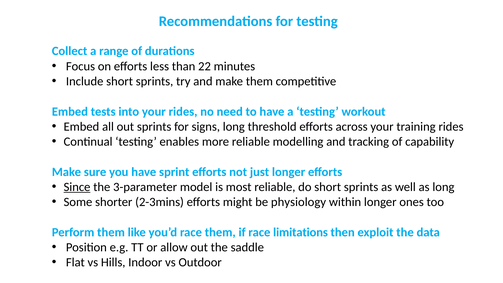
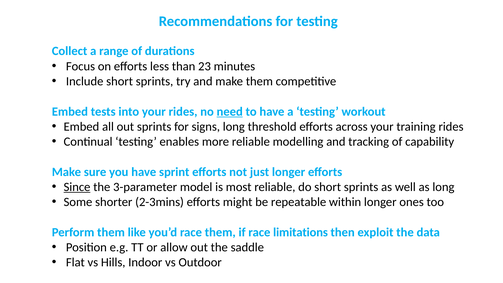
22: 22 -> 23
need underline: none -> present
physiology: physiology -> repeatable
